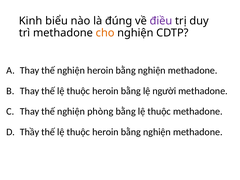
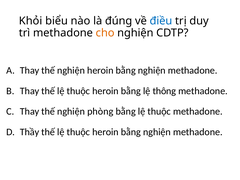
Kinh: Kinh -> Khỏi
điều colour: purple -> blue
người: người -> thông
